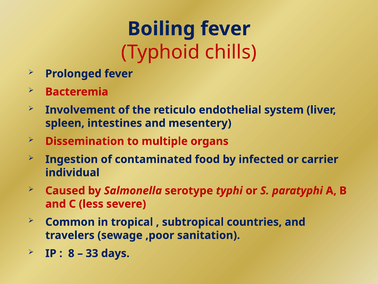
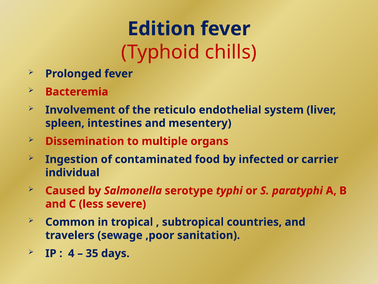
Boiling: Boiling -> Edition
8: 8 -> 4
33: 33 -> 35
